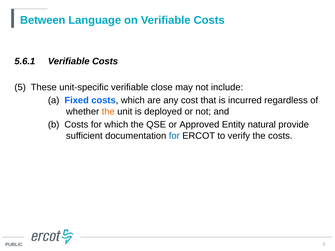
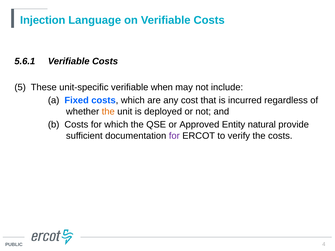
Between: Between -> Injection
close: close -> when
for at (174, 136) colour: blue -> purple
